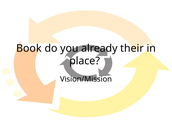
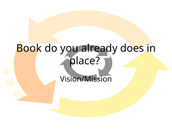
their: their -> does
